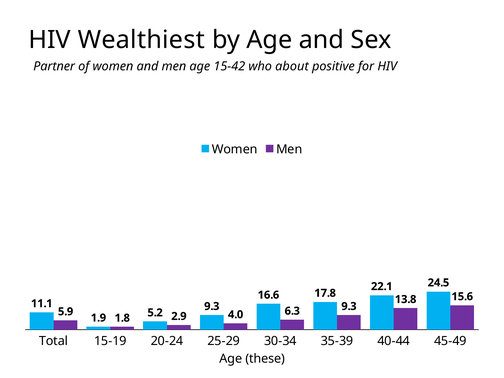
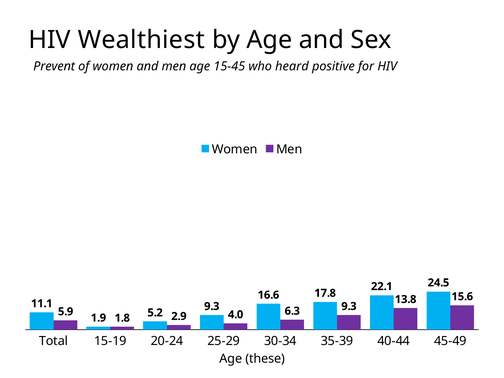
Partner: Partner -> Prevent
15-42: 15-42 -> 15-45
about: about -> heard
